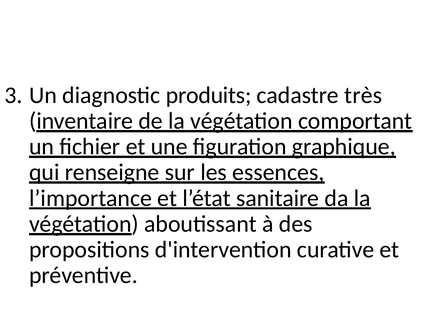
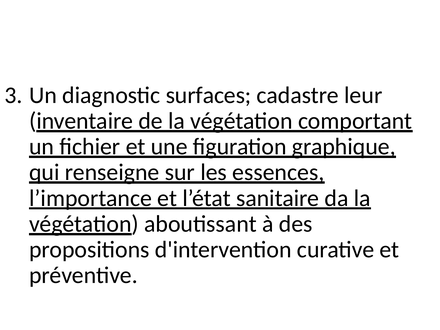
produits: produits -> surfaces
très: très -> leur
